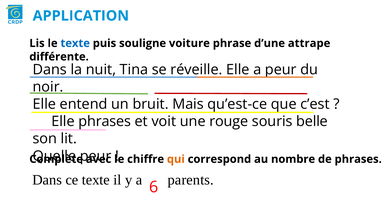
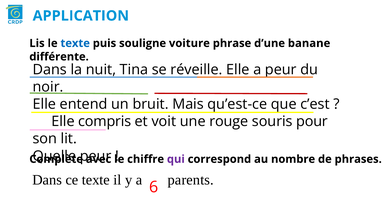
attrape: attrape -> banane
phrases at (105, 121): phrases -> compris
belle: belle -> pour
qui colour: orange -> purple
